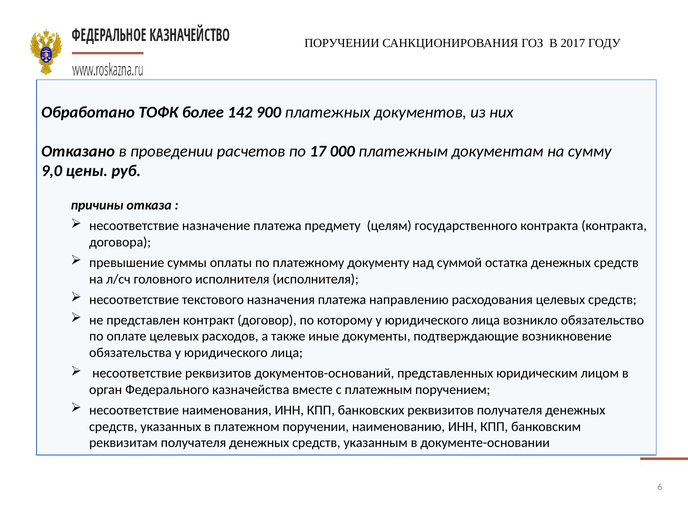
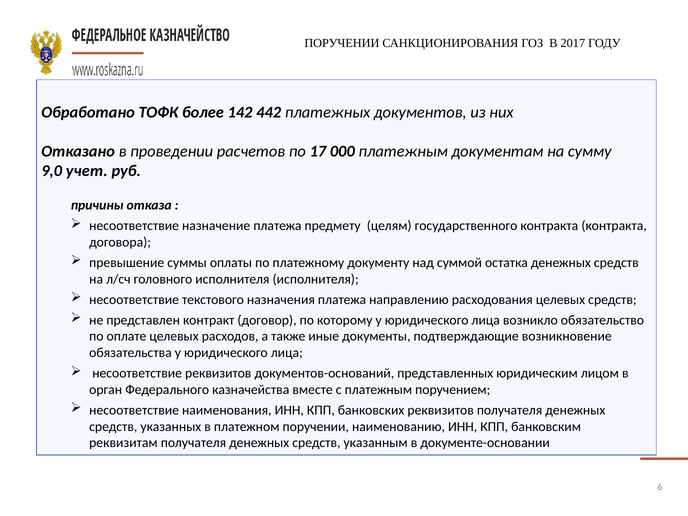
900: 900 -> 442
цены: цены -> учет
